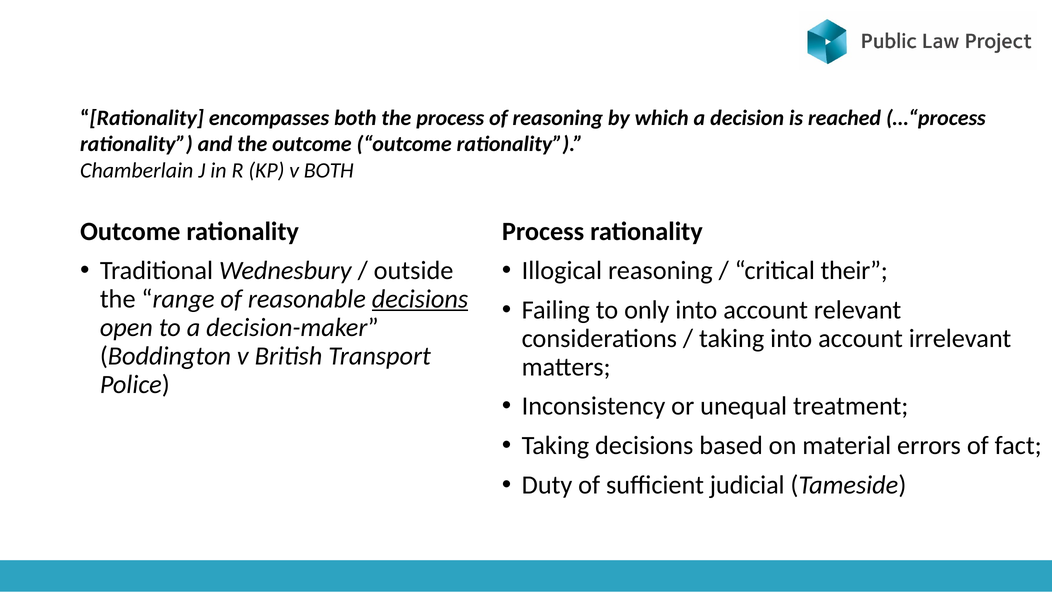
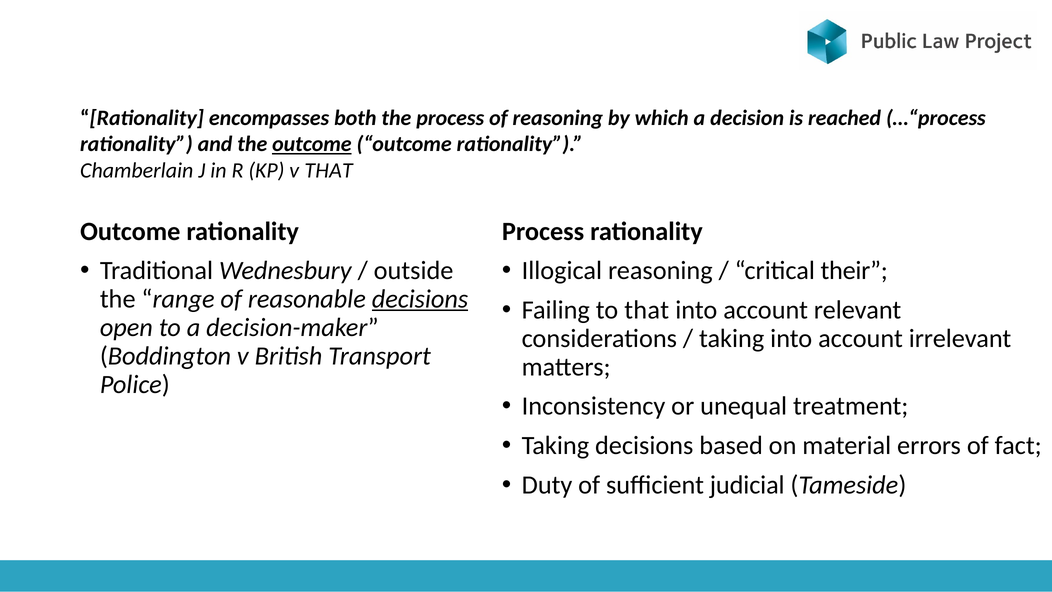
outcome at (312, 144) underline: none -> present
v BOTH: BOTH -> THAT
to only: only -> that
